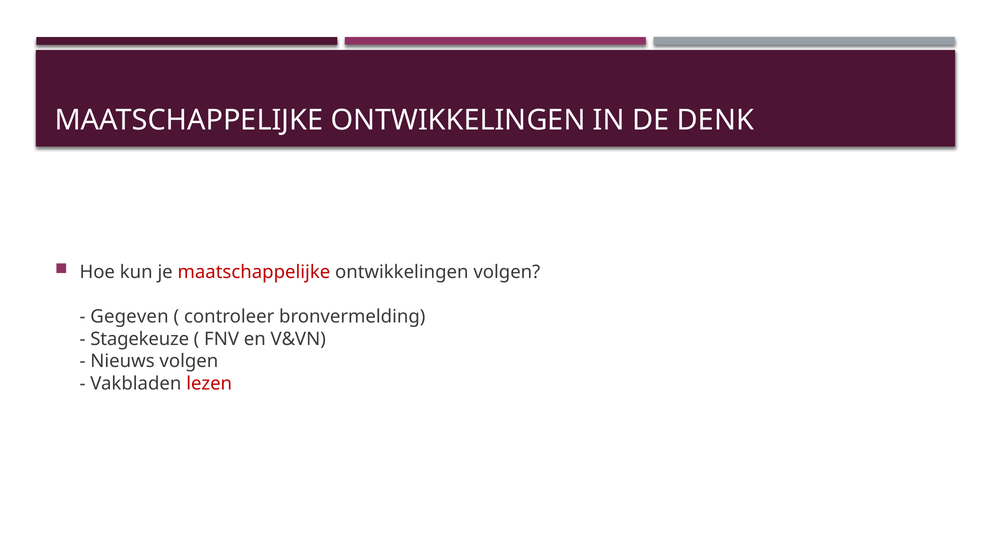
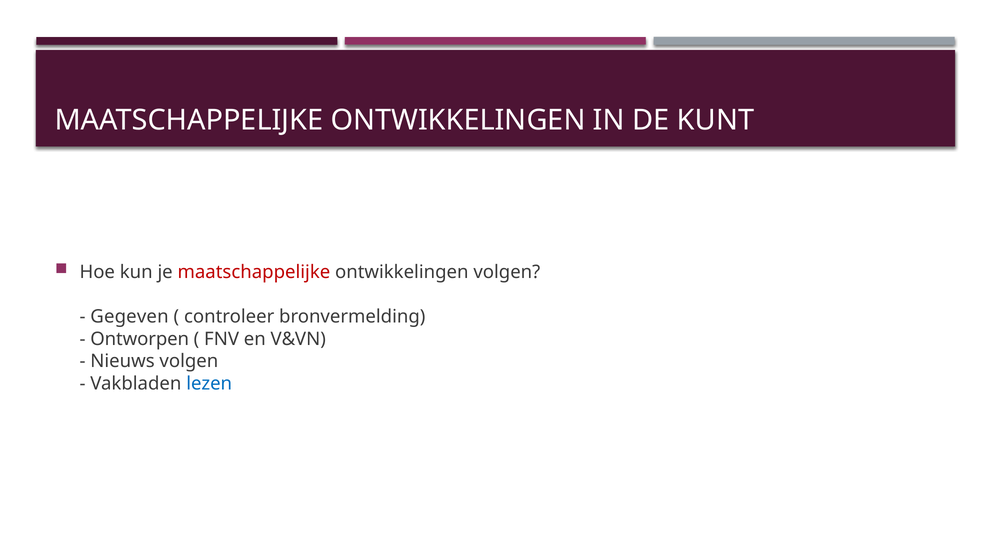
DENK: DENK -> KUNT
Stagekeuze: Stagekeuze -> Ontworpen
lezen colour: red -> blue
